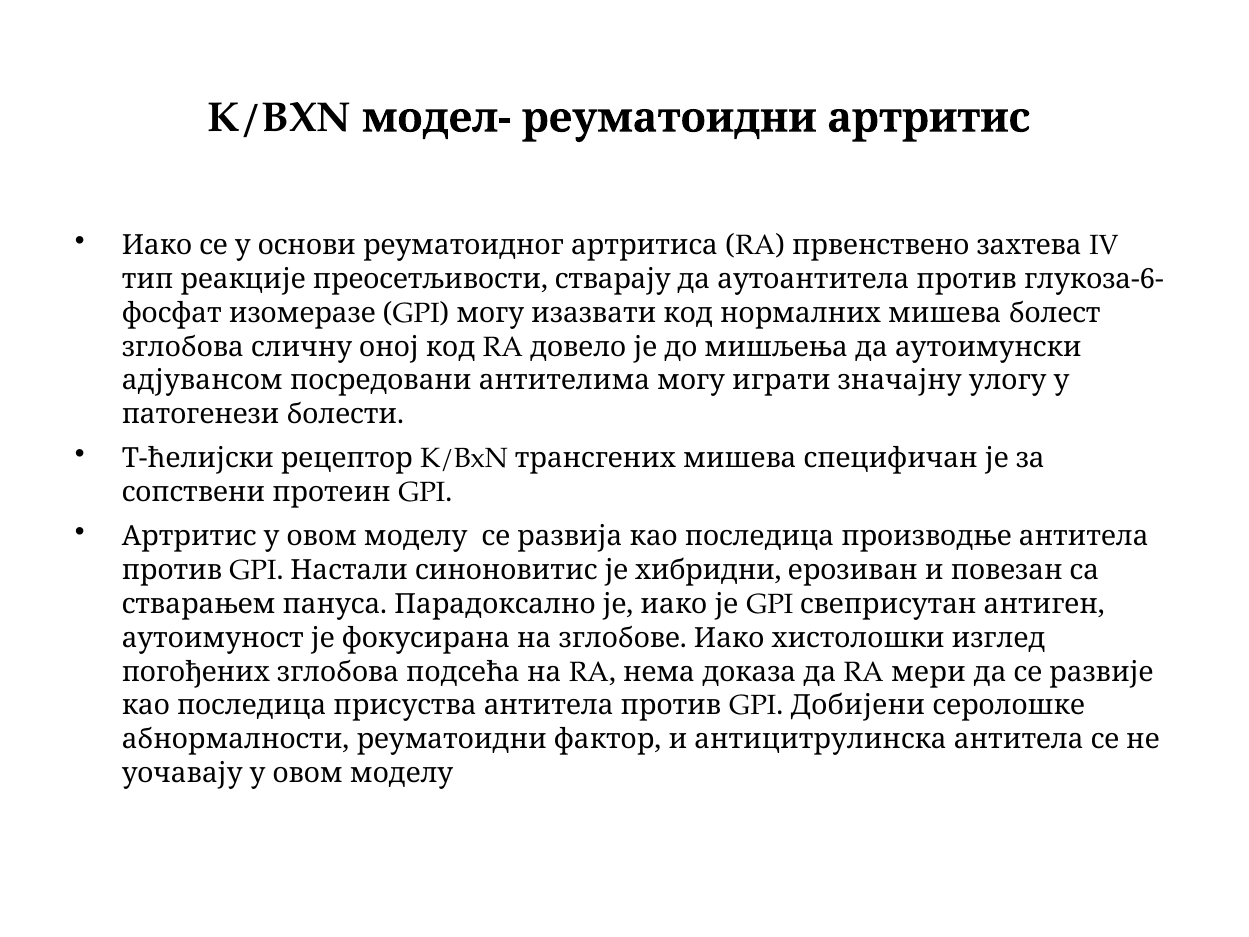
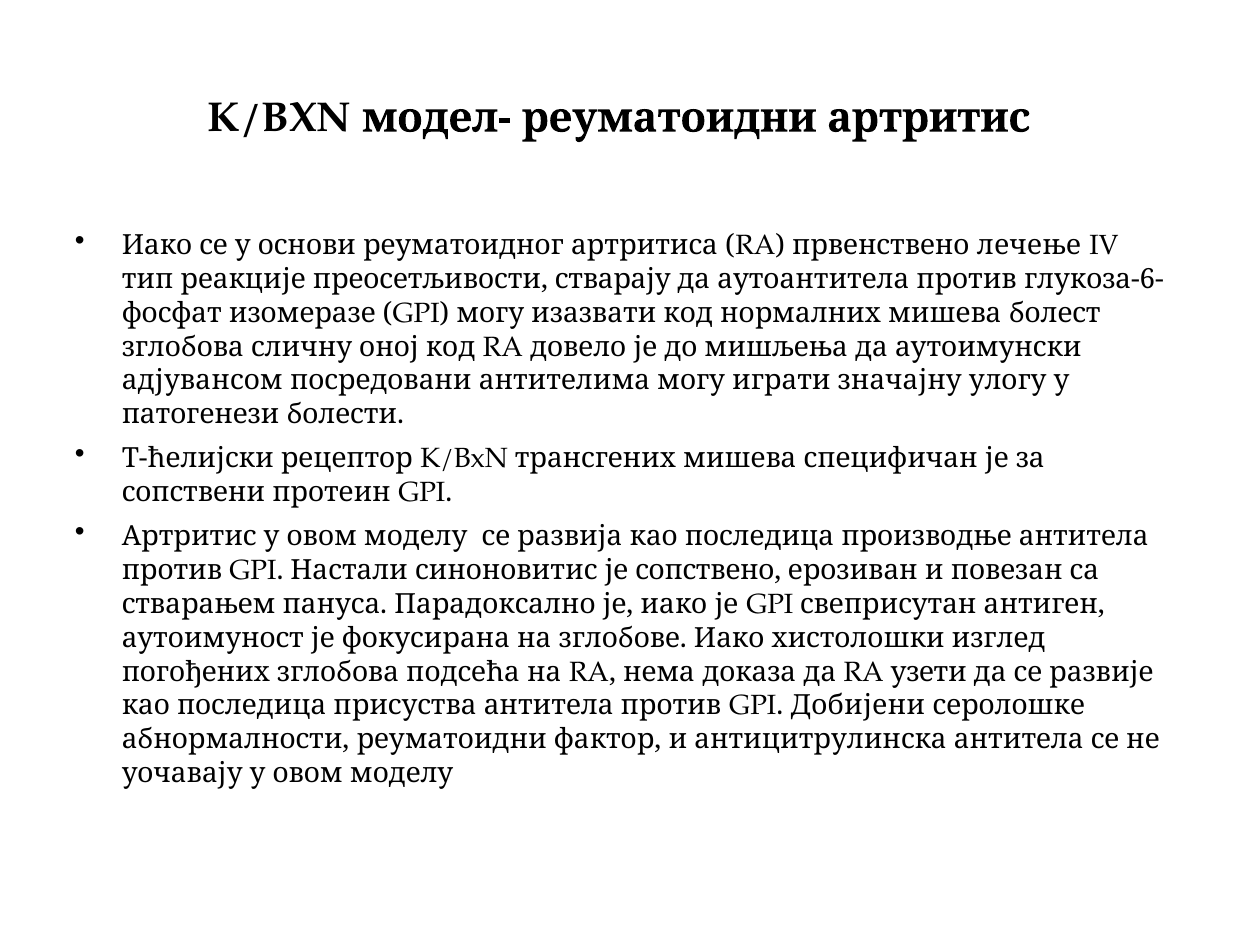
захтева: захтева -> лечење
хибридни: хибридни -> сопствено
мери: мери -> узети
